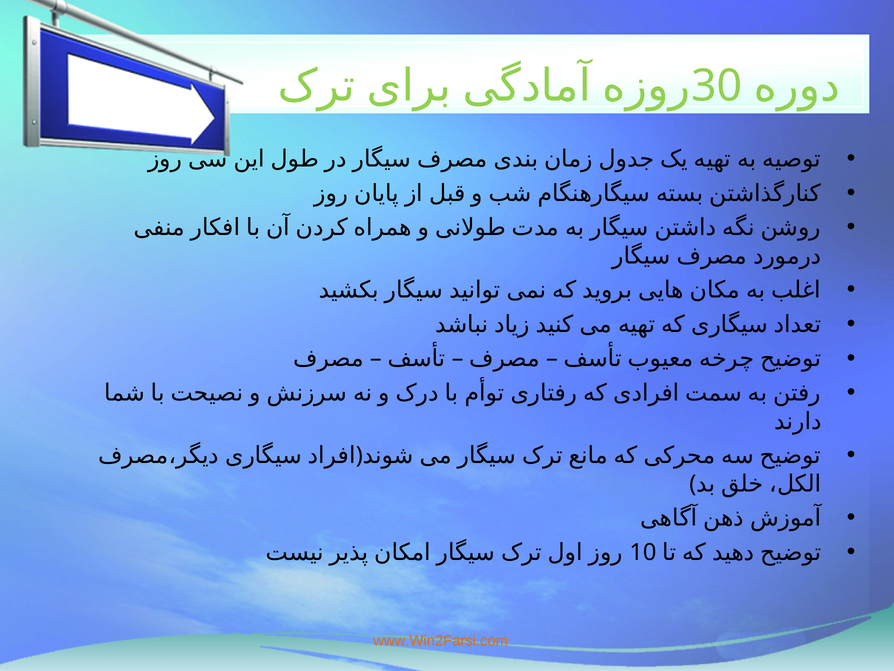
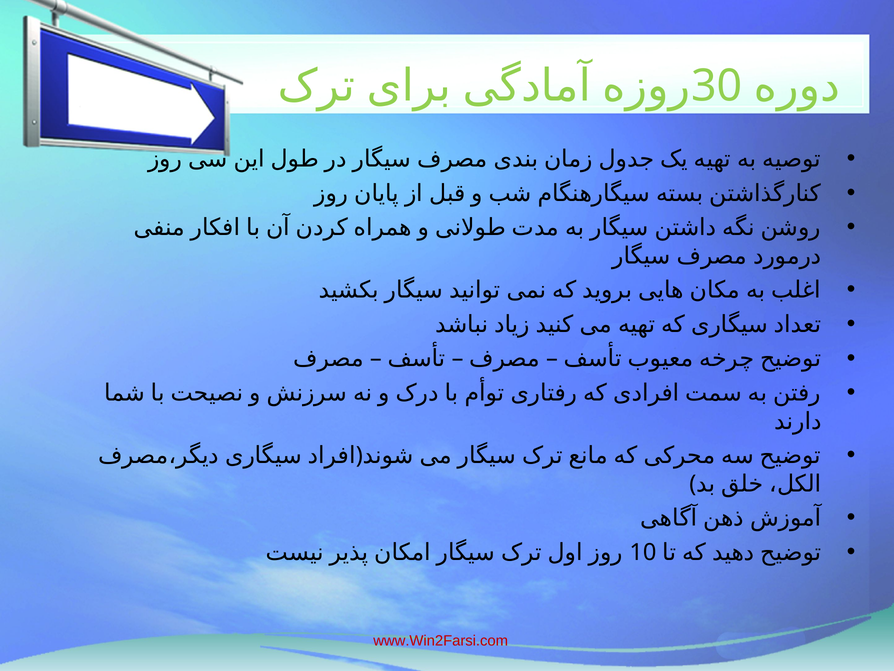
www.Win2Farsi.com colour: orange -> red
